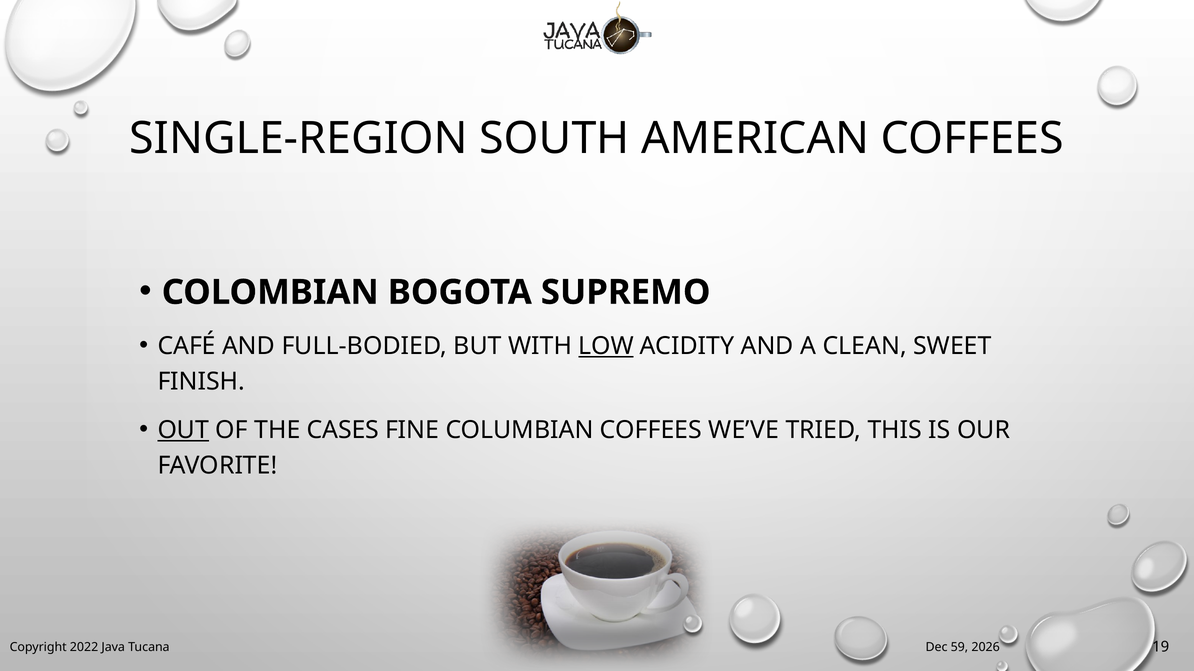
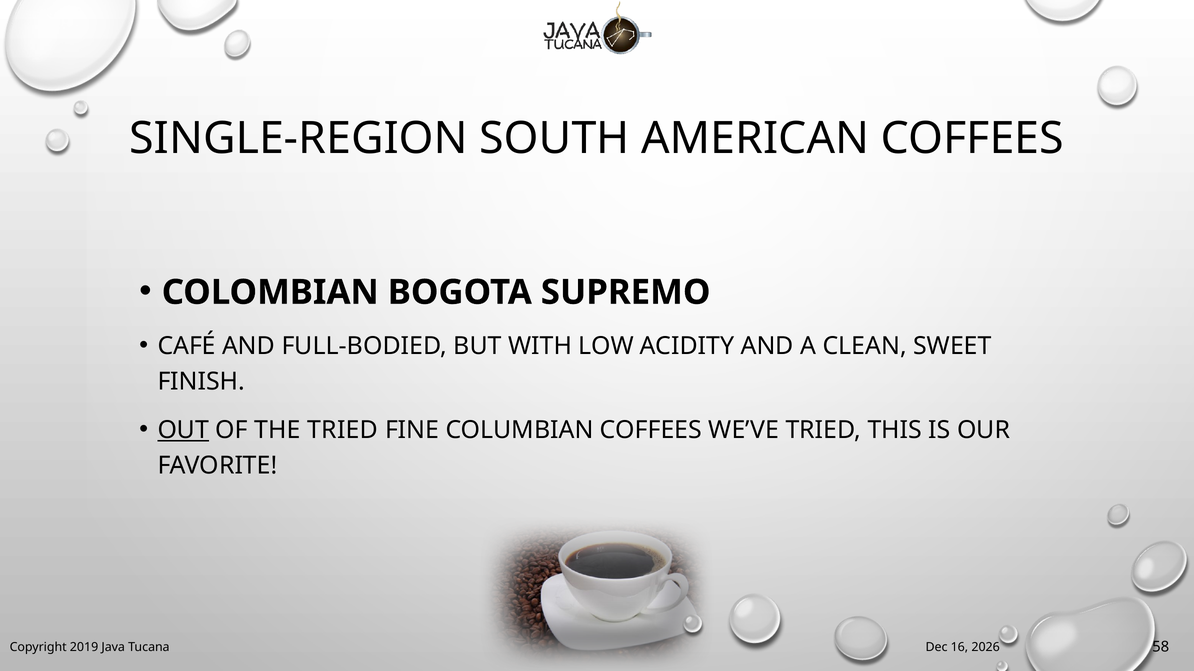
LOW underline: present -> none
THE CASES: CASES -> TRIED
2022: 2022 -> 2019
59: 59 -> 16
19: 19 -> 58
